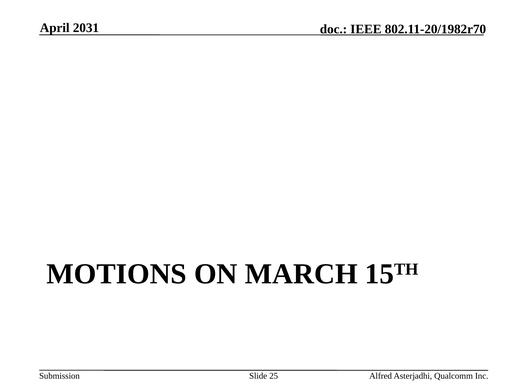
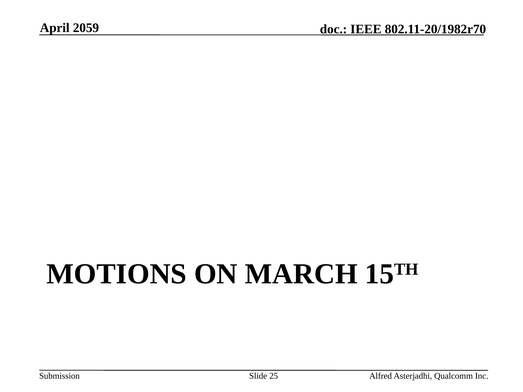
2031: 2031 -> 2059
